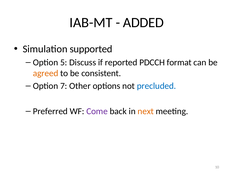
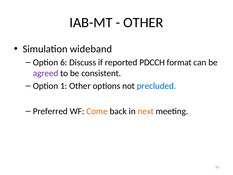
ADDED at (143, 23): ADDED -> OTHER
supported: supported -> wideband
5: 5 -> 6
agreed colour: orange -> purple
7: 7 -> 1
Come colour: purple -> orange
